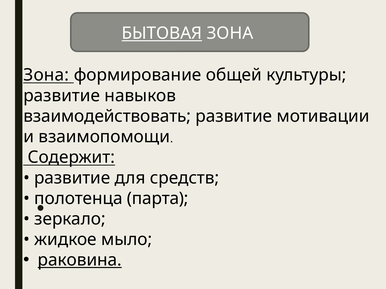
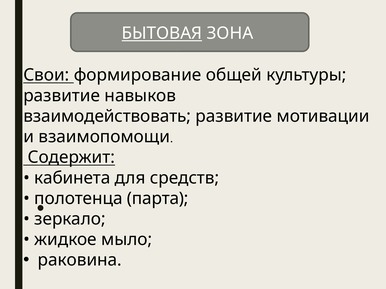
Зона at (46, 75): Зона -> Свои
развитие at (72, 178): развитие -> кабинета
раковина underline: present -> none
